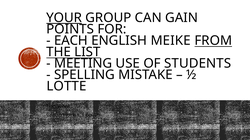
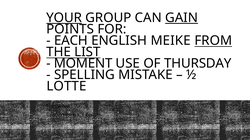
GAIN underline: none -> present
MEETING: MEETING -> MOMENT
STUDENTS: STUDENTS -> THURSDAY
